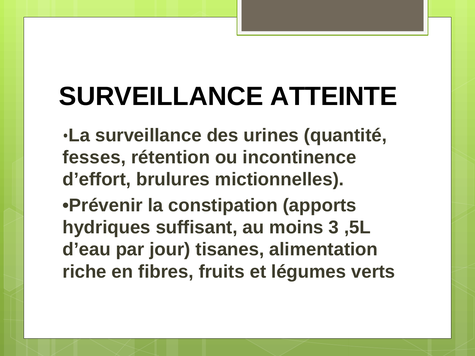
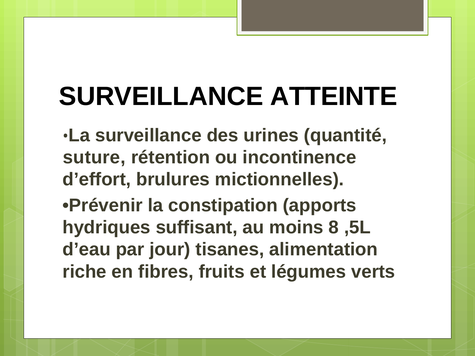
fesses: fesses -> suture
3: 3 -> 8
